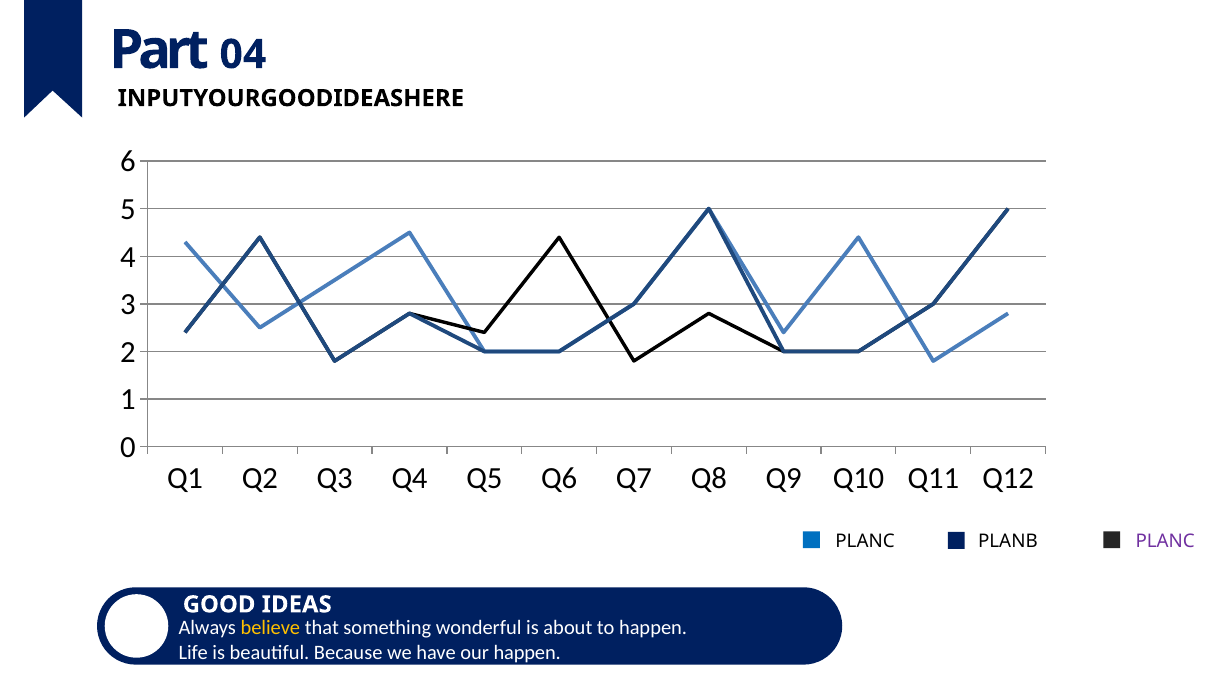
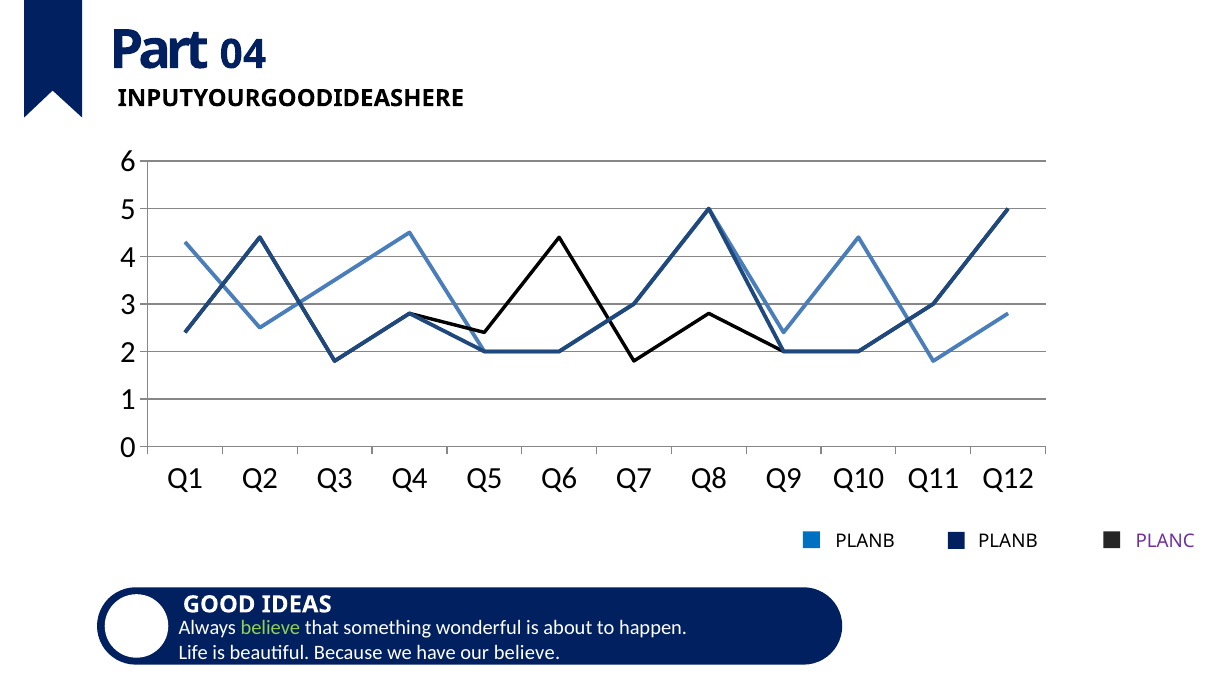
PLANC at (865, 542): PLANC -> PLANB
believe at (270, 629) colour: yellow -> light green
our happen: happen -> believe
